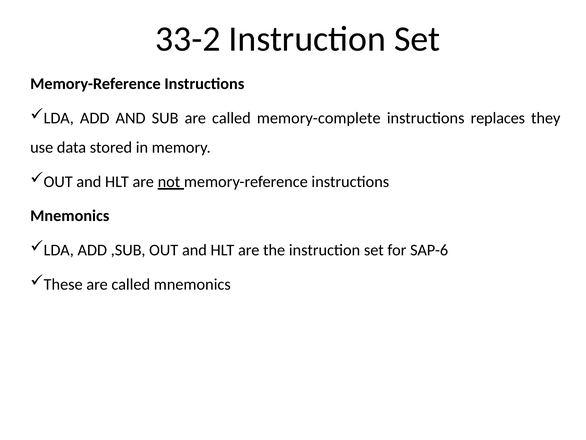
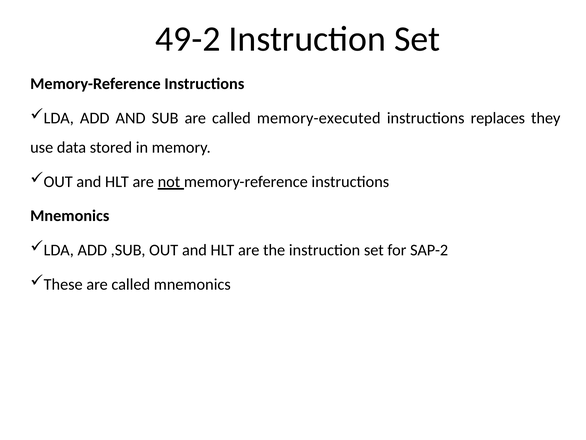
33-2: 33-2 -> 49-2
memory-complete: memory-complete -> memory-executed
SAP-6: SAP-6 -> SAP-2
